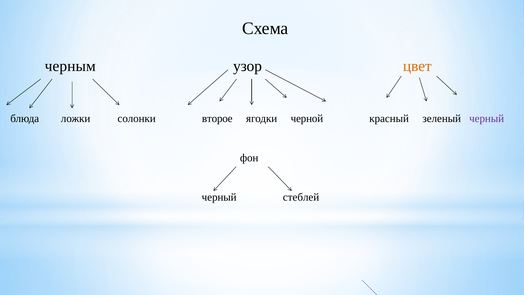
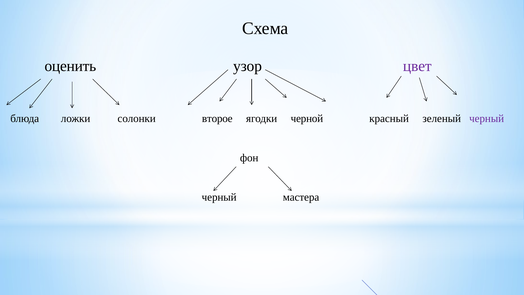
черным: черным -> оценить
цвет colour: orange -> purple
стеблей: стеблей -> мастера
